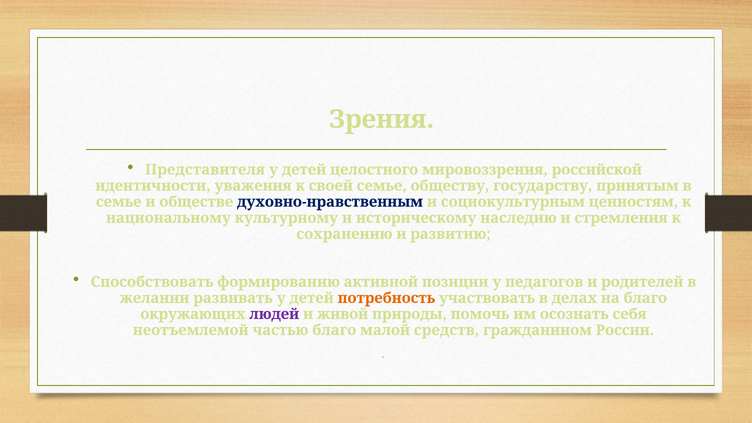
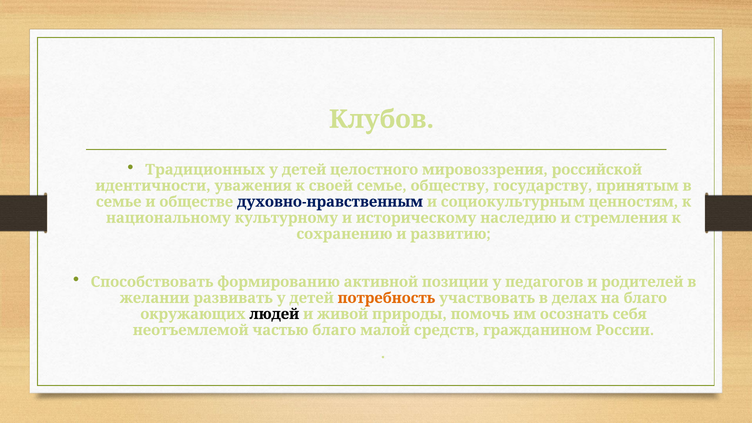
Зрения: Зрения -> Клубов
Представителя: Представителя -> Традиционных
людей colour: purple -> black
